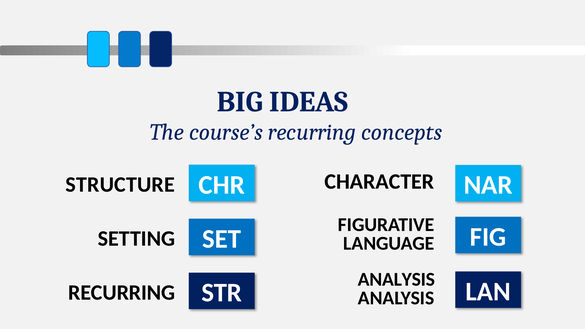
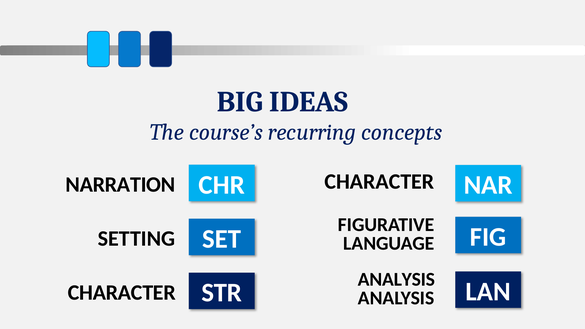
STRUCTURE: STRUCTURE -> NARRATION
RECURRING at (122, 293): RECURRING -> CHARACTER
